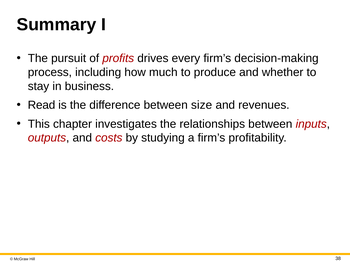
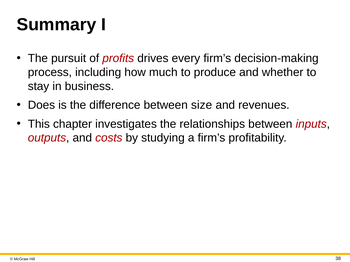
Read: Read -> Does
